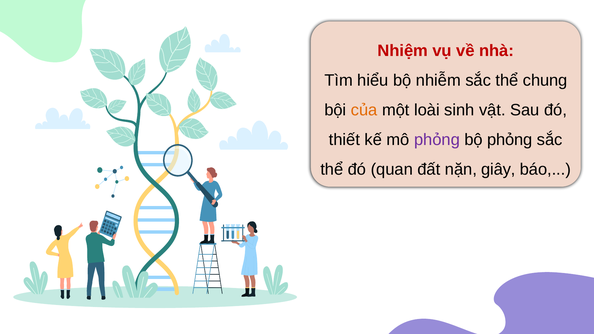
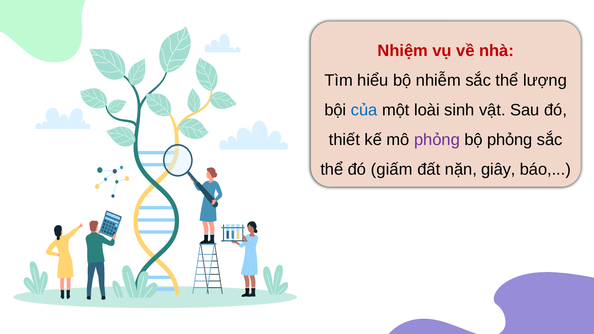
chung: chung -> lượng
của colour: orange -> blue
quan: quan -> giấm
